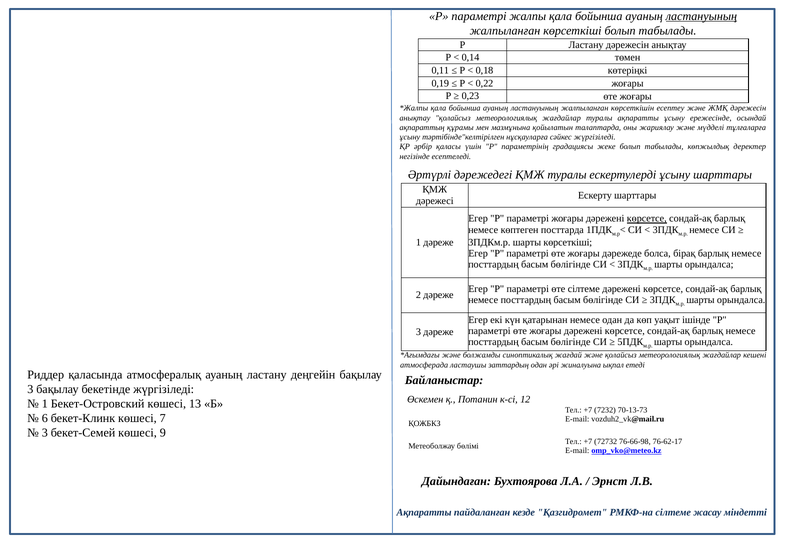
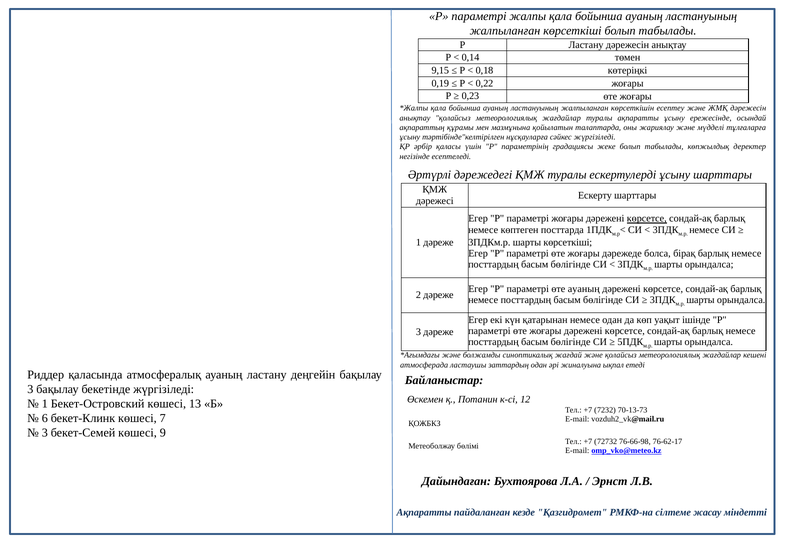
ластануының at (701, 16) underline: present -> none
0,11: 0,11 -> 9,15
өте сілтеме: сілтеме -> ауаның
